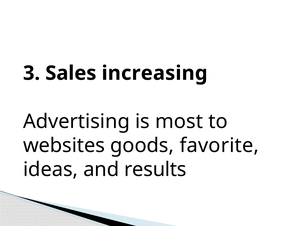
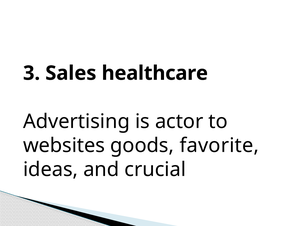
increasing: increasing -> healthcare
most: most -> actor
results: results -> crucial
